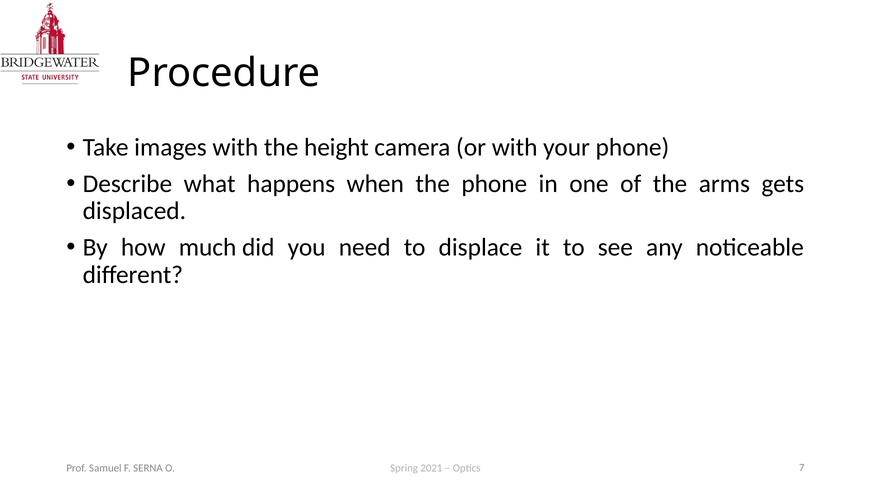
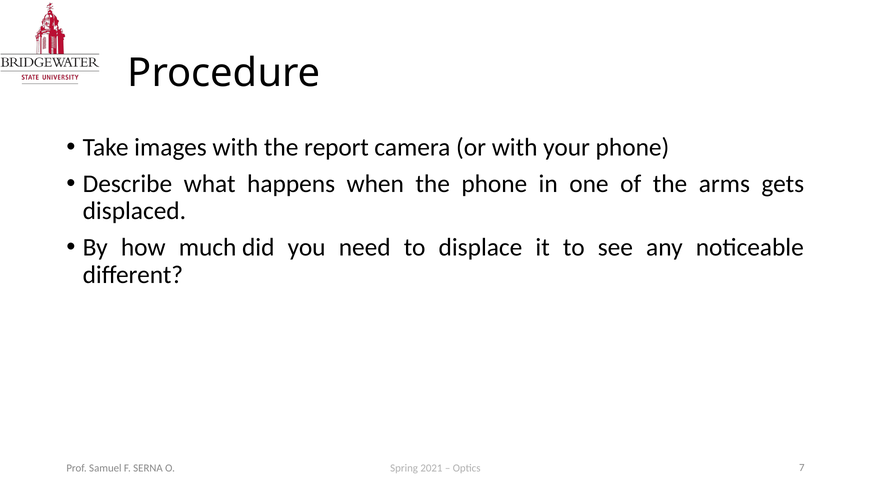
height: height -> report
